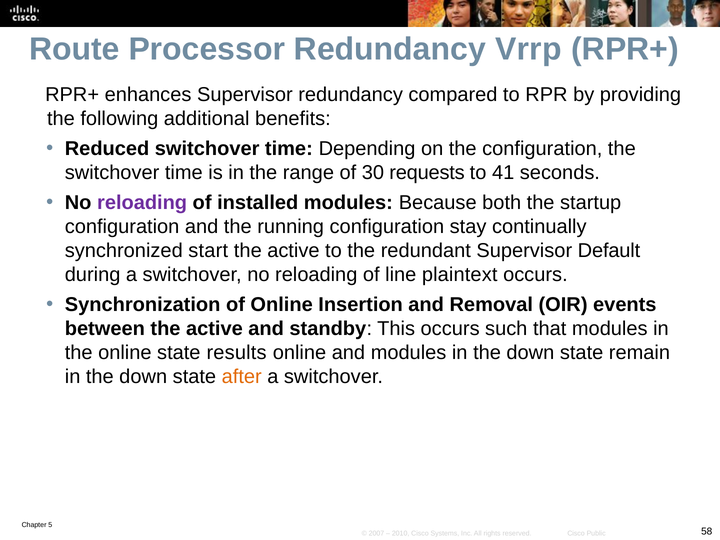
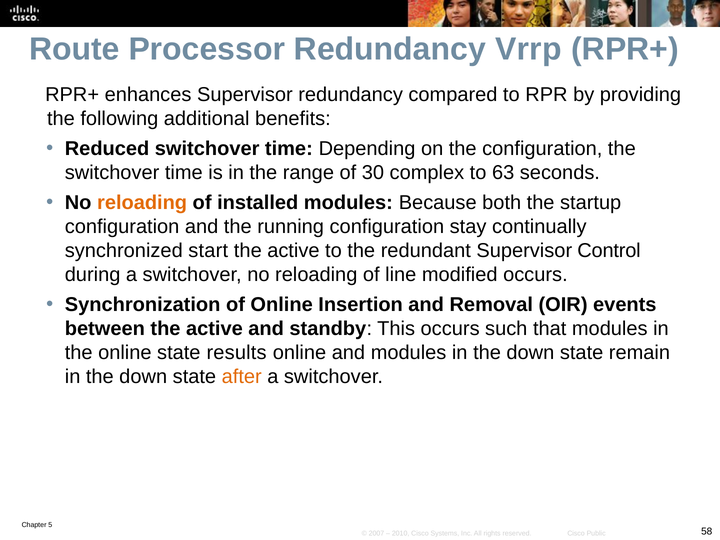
requests: requests -> complex
41: 41 -> 63
reloading at (142, 203) colour: purple -> orange
Default: Default -> Control
plaintext: plaintext -> modified
